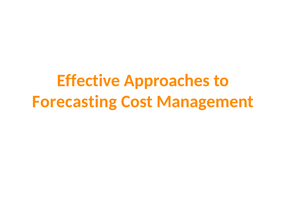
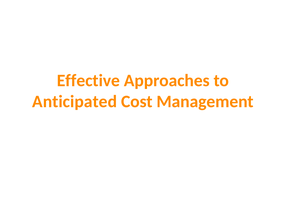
Forecasting: Forecasting -> Anticipated
